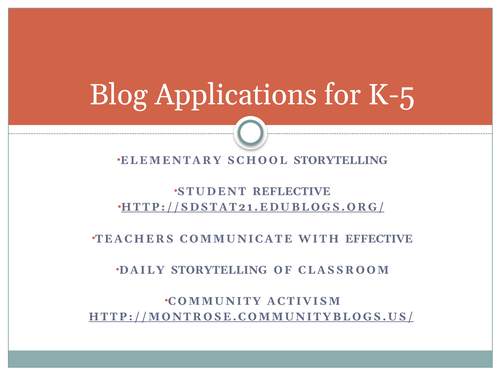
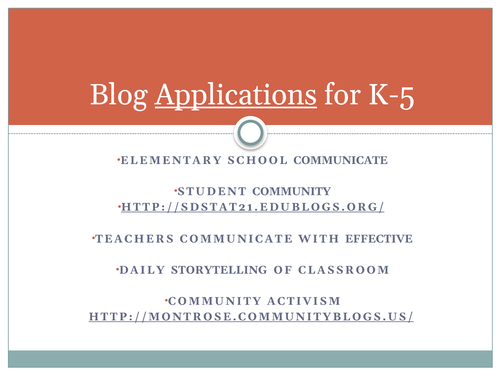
Applications underline: none -> present
SCHOOL STORYTELLING: STORYTELLING -> COMMUNICATE
STUDENT REFLECTIVE: REFLECTIVE -> COMMUNITY
